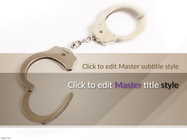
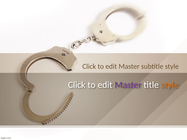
style at (170, 85) colour: black -> orange
